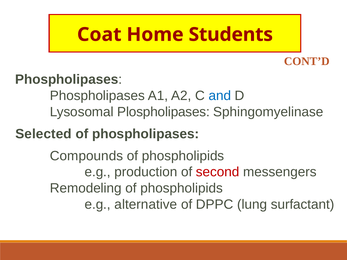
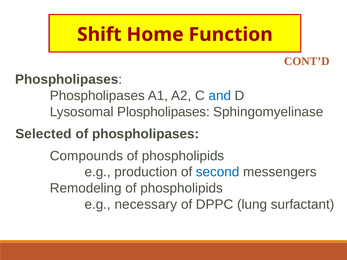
Coat: Coat -> Shift
Students: Students -> Function
second colour: red -> blue
alternative: alternative -> necessary
